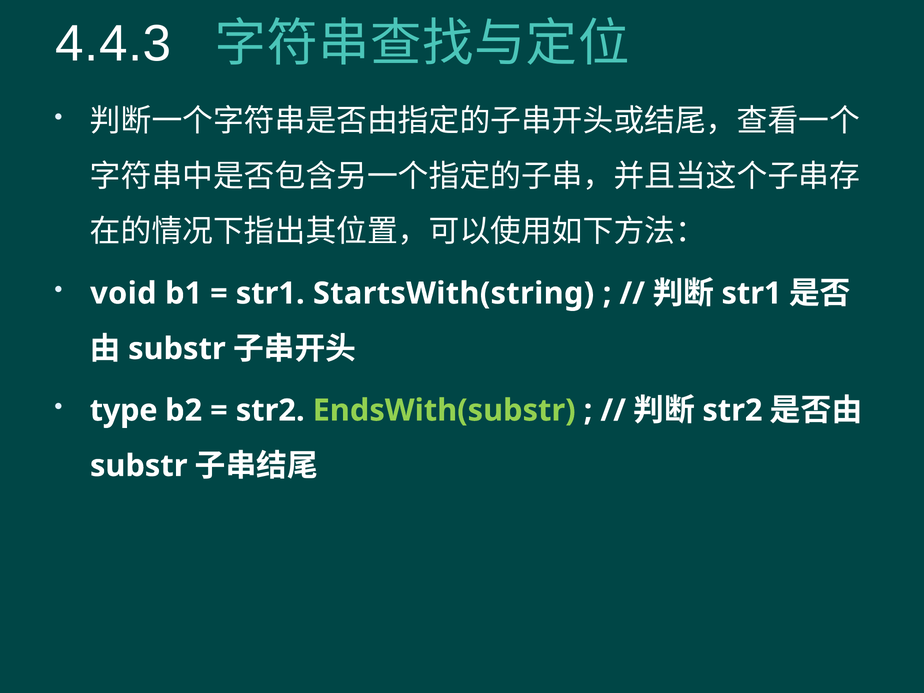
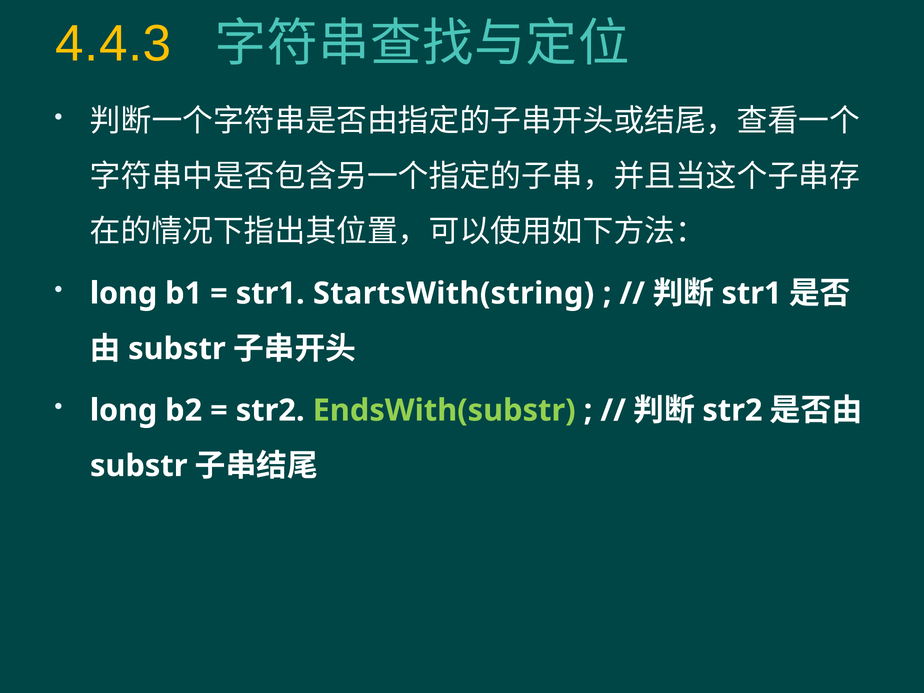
4.4.3 colour: white -> yellow
void at (123, 293): void -> long
type at (124, 410): type -> long
